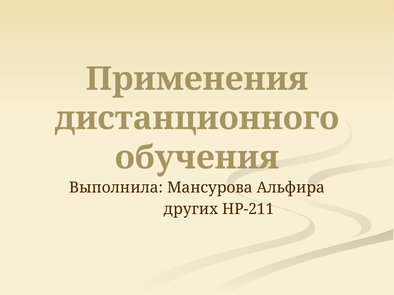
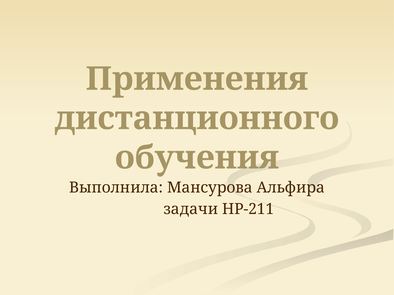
других: других -> задачи
